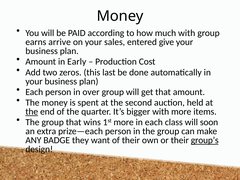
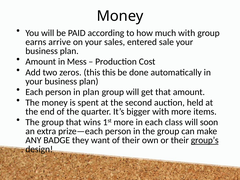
give: give -> sale
Early: Early -> Mess
this last: last -> this
in over: over -> plan
the at (32, 112) underline: present -> none
